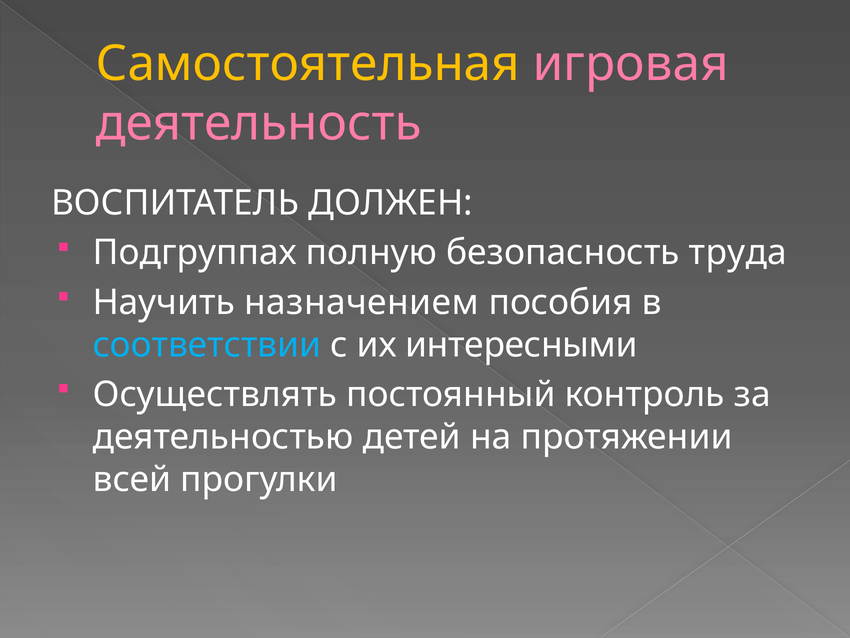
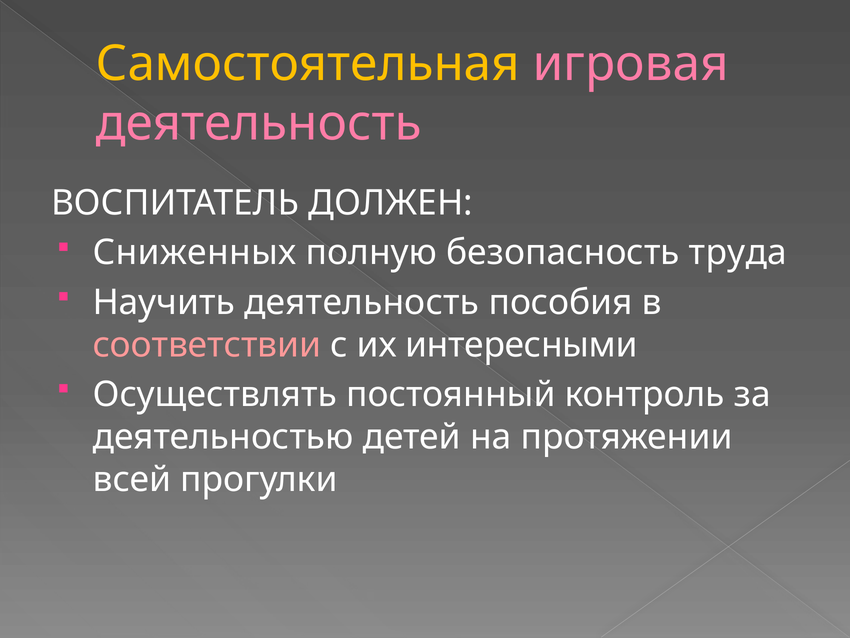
Подгруппах: Подгруппах -> Сниженных
Научить назначением: назначением -> деятельность
соответствии colour: light blue -> pink
